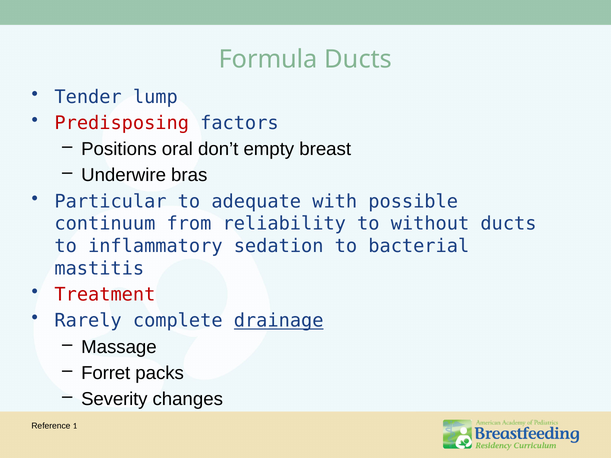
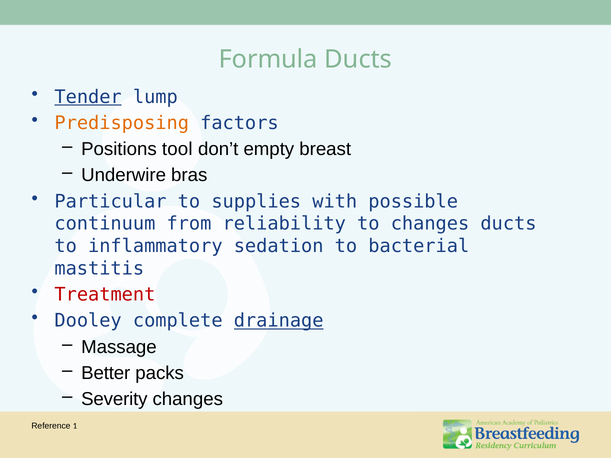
Tender underline: none -> present
Predisposing colour: red -> orange
oral: oral -> tool
adequate: adequate -> supplies
to without: without -> changes
Rarely: Rarely -> Dooley
Forret: Forret -> Better
